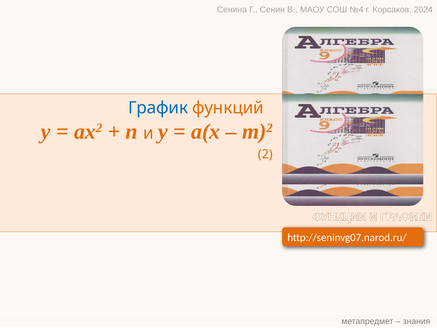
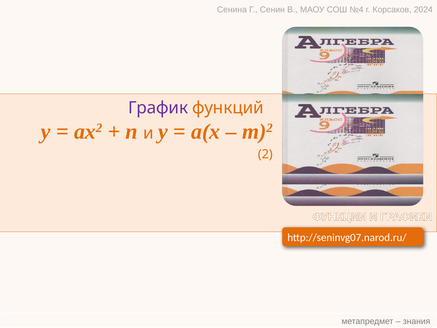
График colour: blue -> purple
